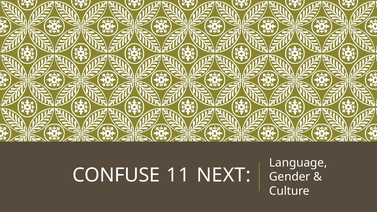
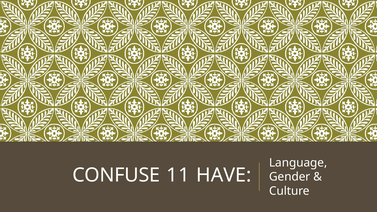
NEXT: NEXT -> HAVE
